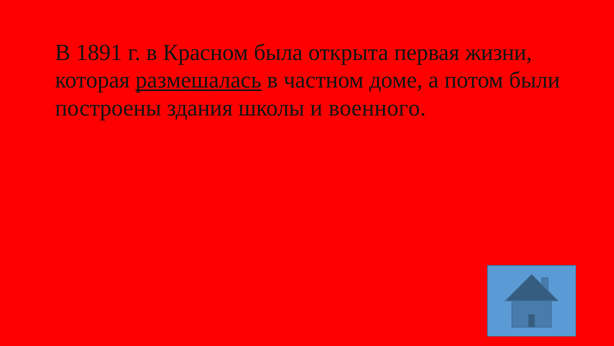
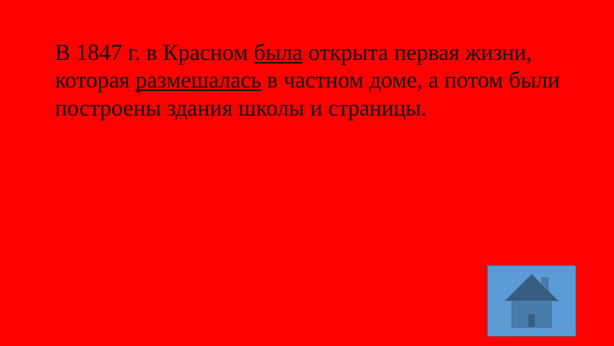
1891: 1891 -> 1847
была underline: none -> present
военного: военного -> страницы
